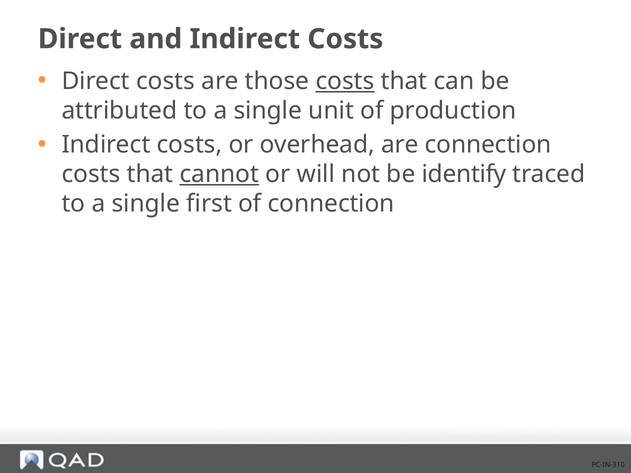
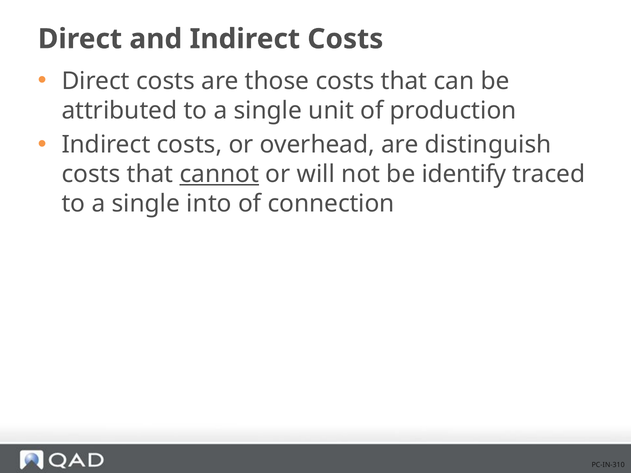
costs at (345, 81) underline: present -> none
are connection: connection -> distinguish
first: first -> into
